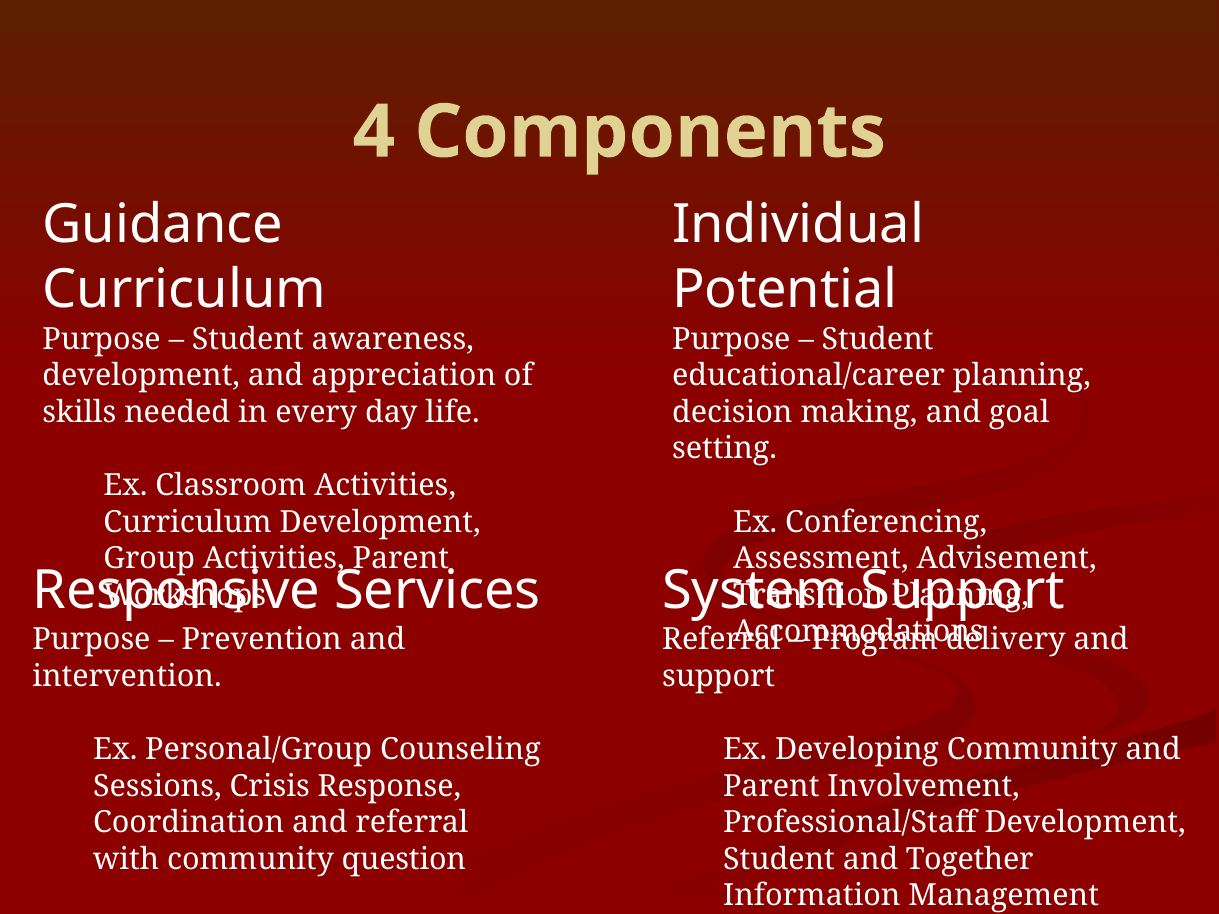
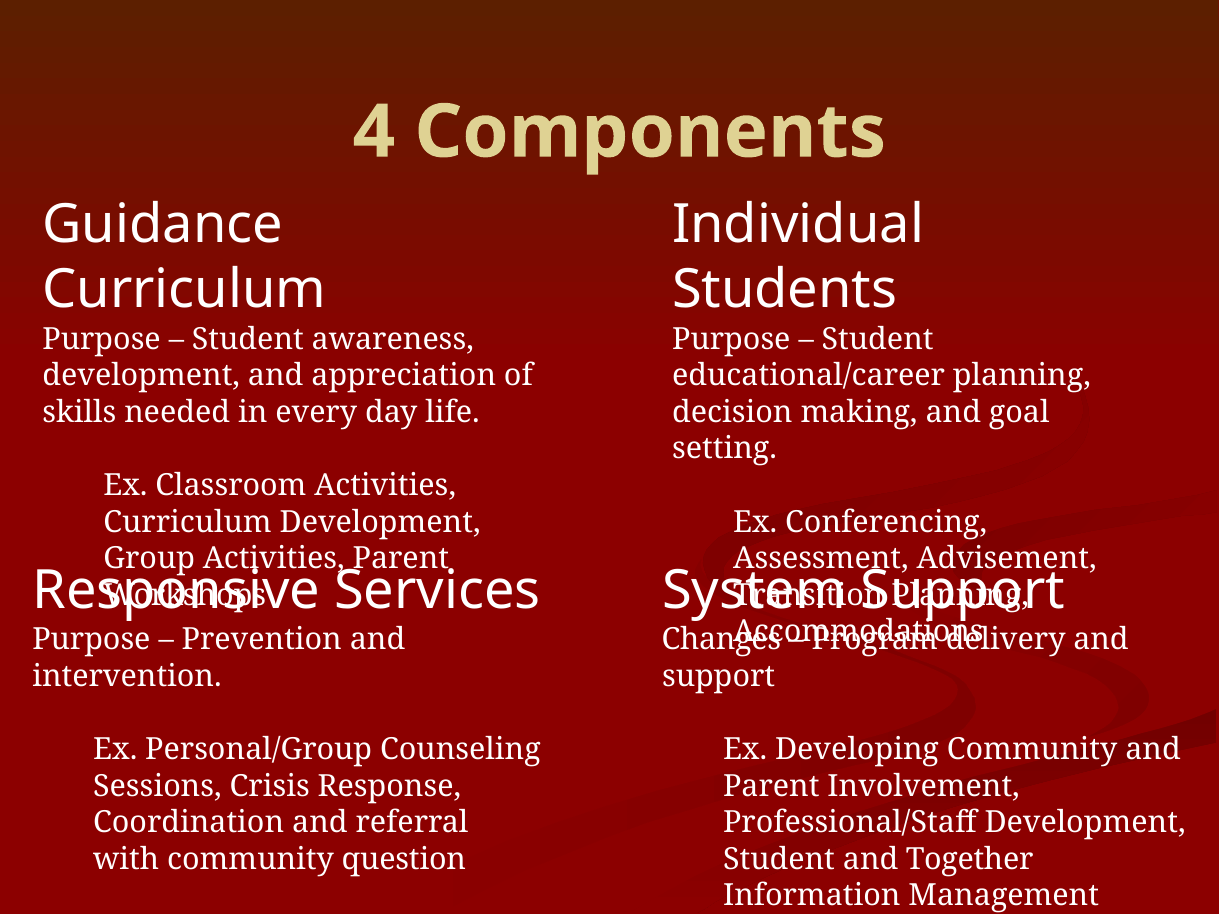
Potential: Potential -> Students
Referral at (721, 640): Referral -> Changes
